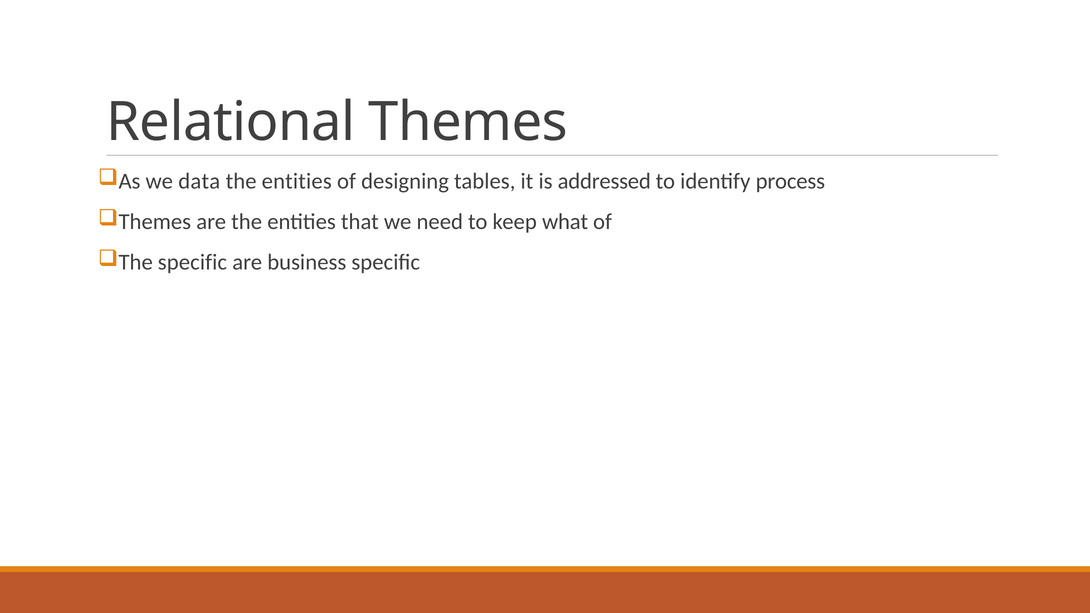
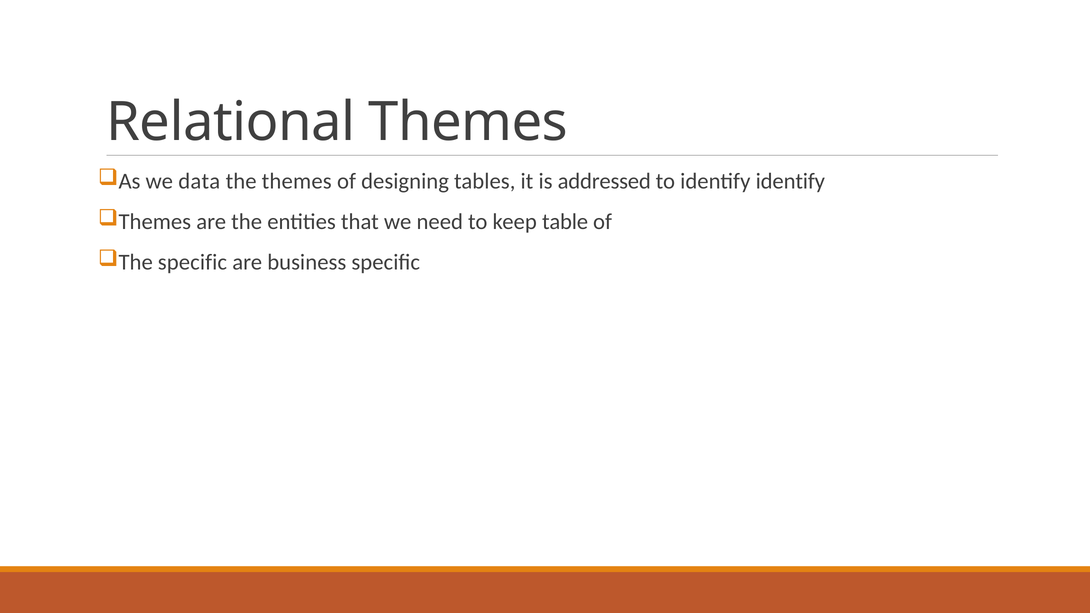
entities at (297, 181): entities -> themes
identify process: process -> identify
what: what -> table
